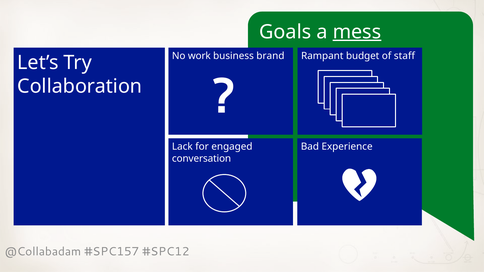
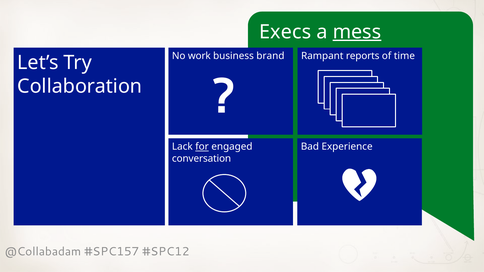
Goals: Goals -> Execs
budget: budget -> reports
staff: staff -> time
for underline: none -> present
